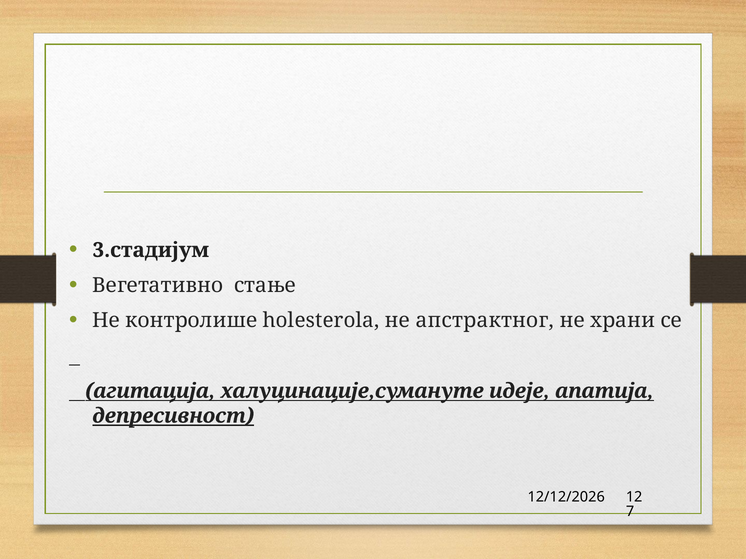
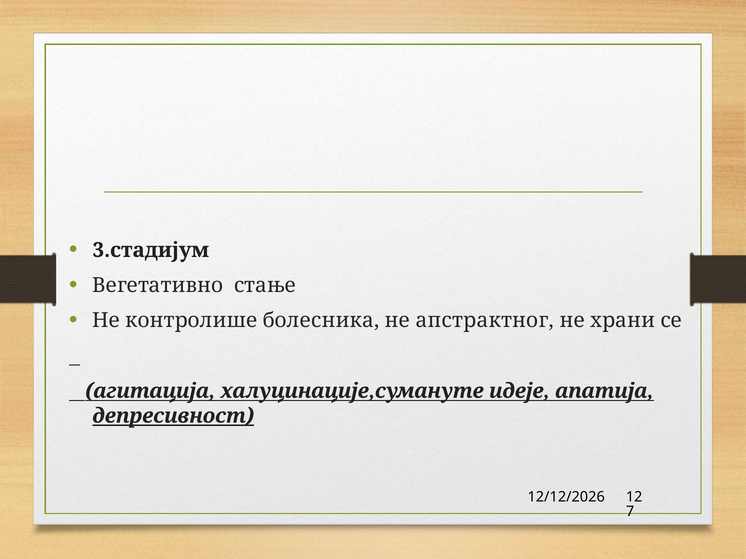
holesterola: holesterola -> болесника
